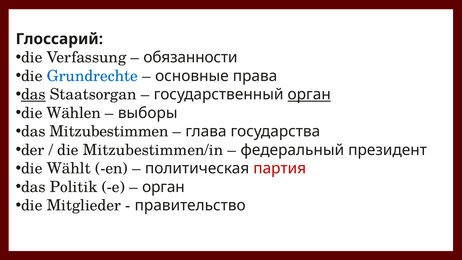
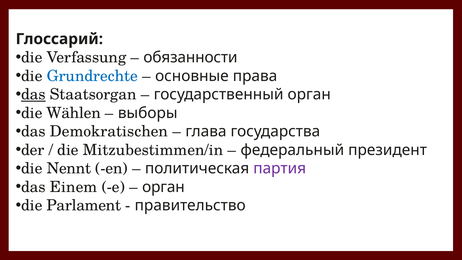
орган at (309, 94) underline: present -> none
Mitzubestimmen: Mitzubestimmen -> Demokratischen
Wählt: Wählt -> Nennt
партия colour: red -> purple
Politik: Politik -> Einem
Mitglieder: Mitglieder -> Parlament
